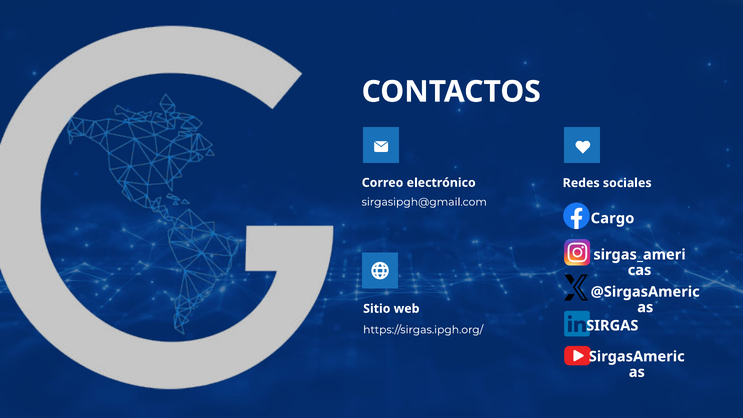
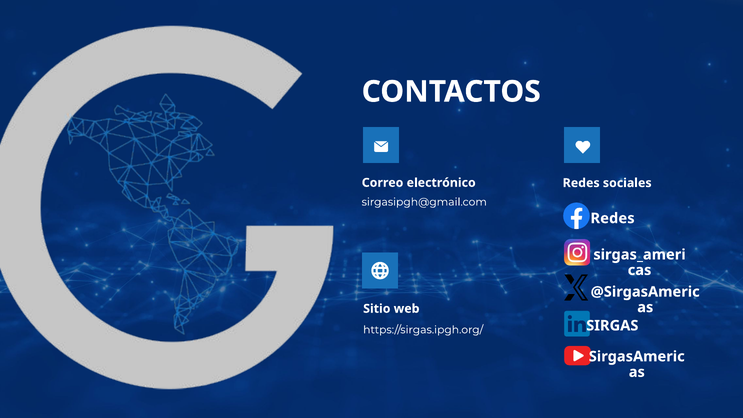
Cargo at (613, 218): Cargo -> Redes
